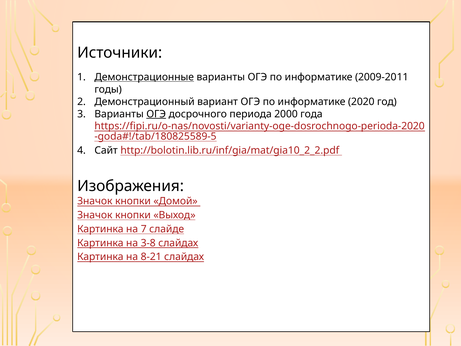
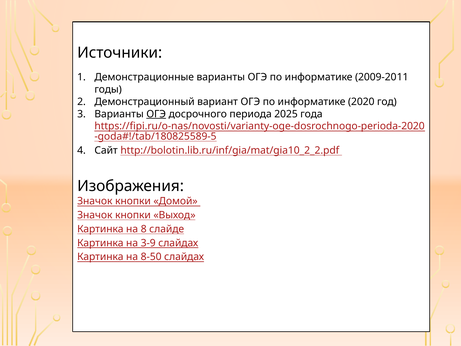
Демонстрационные underline: present -> none
2000: 2000 -> 2025
7: 7 -> 8
3-8: 3-8 -> 3-9
8-21: 8-21 -> 8-50
